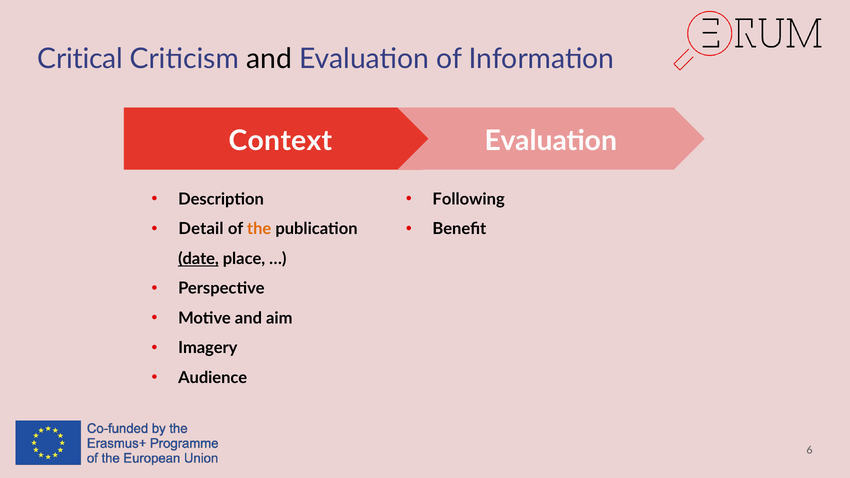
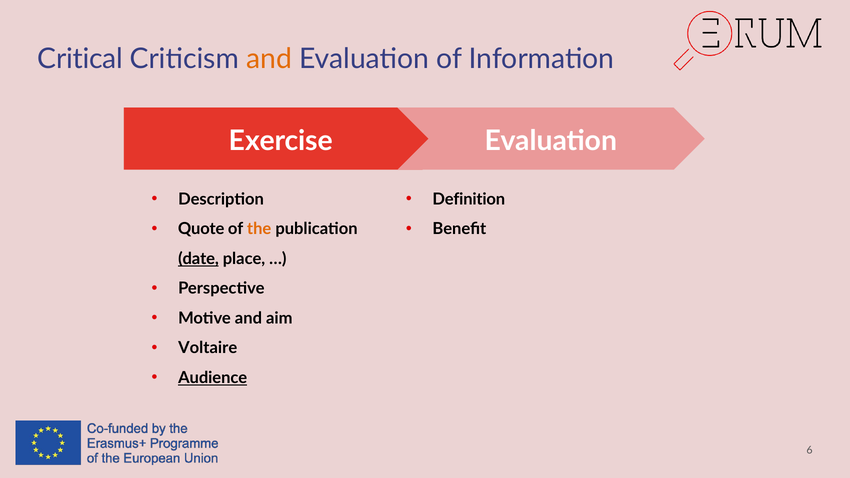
and at (269, 59) colour: black -> orange
Context: Context -> Exercise
Following: Following -> Definition
Detail: Detail -> Quote
Imagery: Imagery -> Voltaire
Audience underline: none -> present
